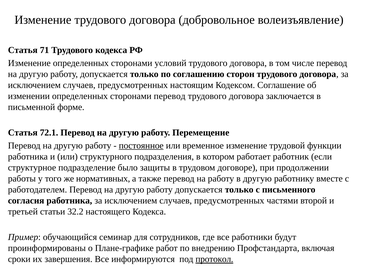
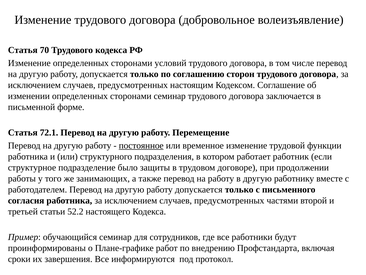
71: 71 -> 70
сторонами перевод: перевод -> семинар
нормативных: нормативных -> занимающих
32.2: 32.2 -> 52.2
протокол underline: present -> none
